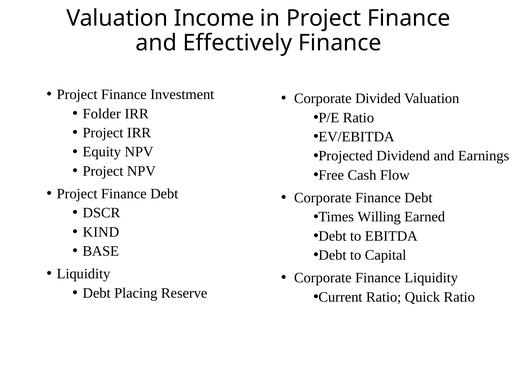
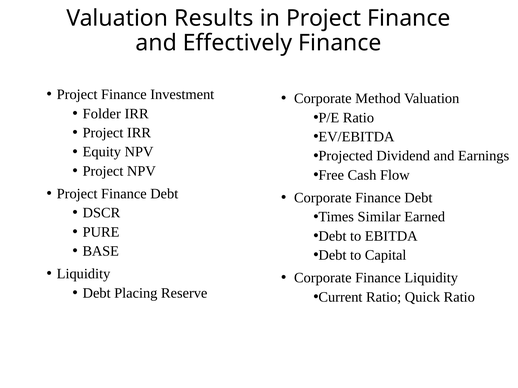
Income: Income -> Results
Divided: Divided -> Method
Willing: Willing -> Similar
KIND: KIND -> PURE
